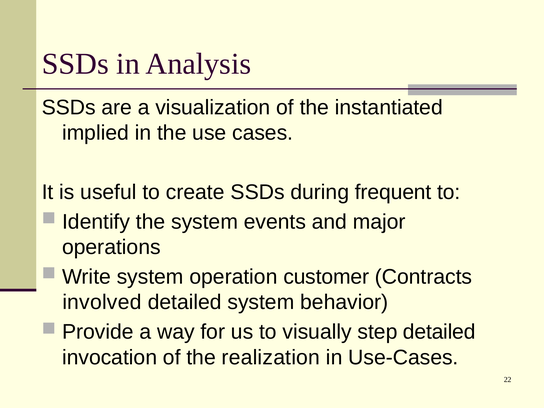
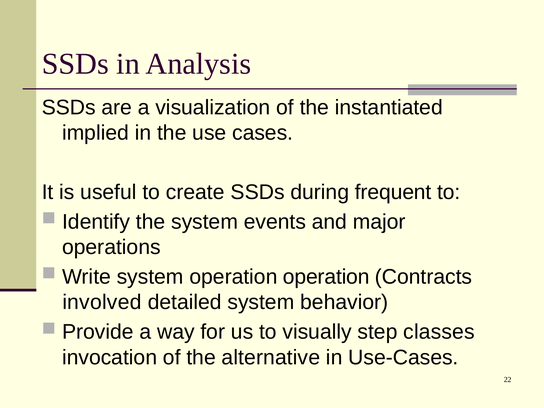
operation customer: customer -> operation
step detailed: detailed -> classes
realization: realization -> alternative
